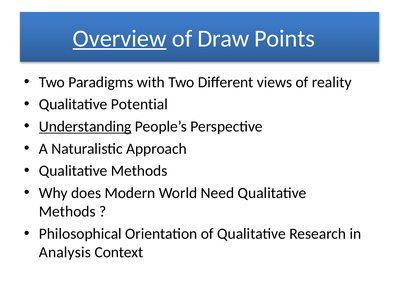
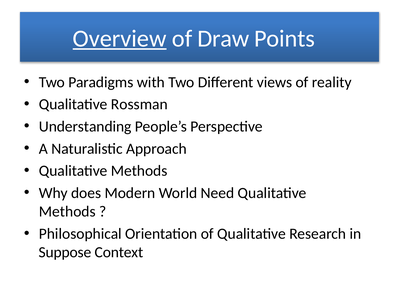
Potential: Potential -> Rossman
Understanding underline: present -> none
Analysis: Analysis -> Suppose
